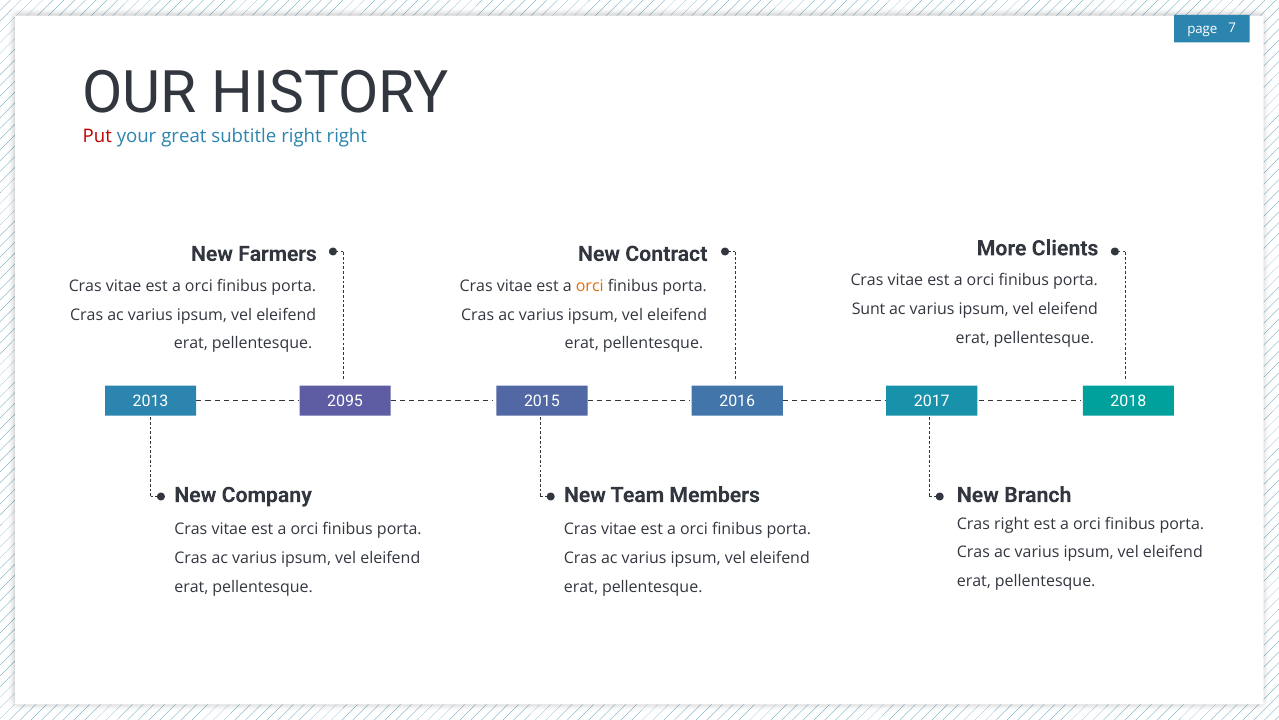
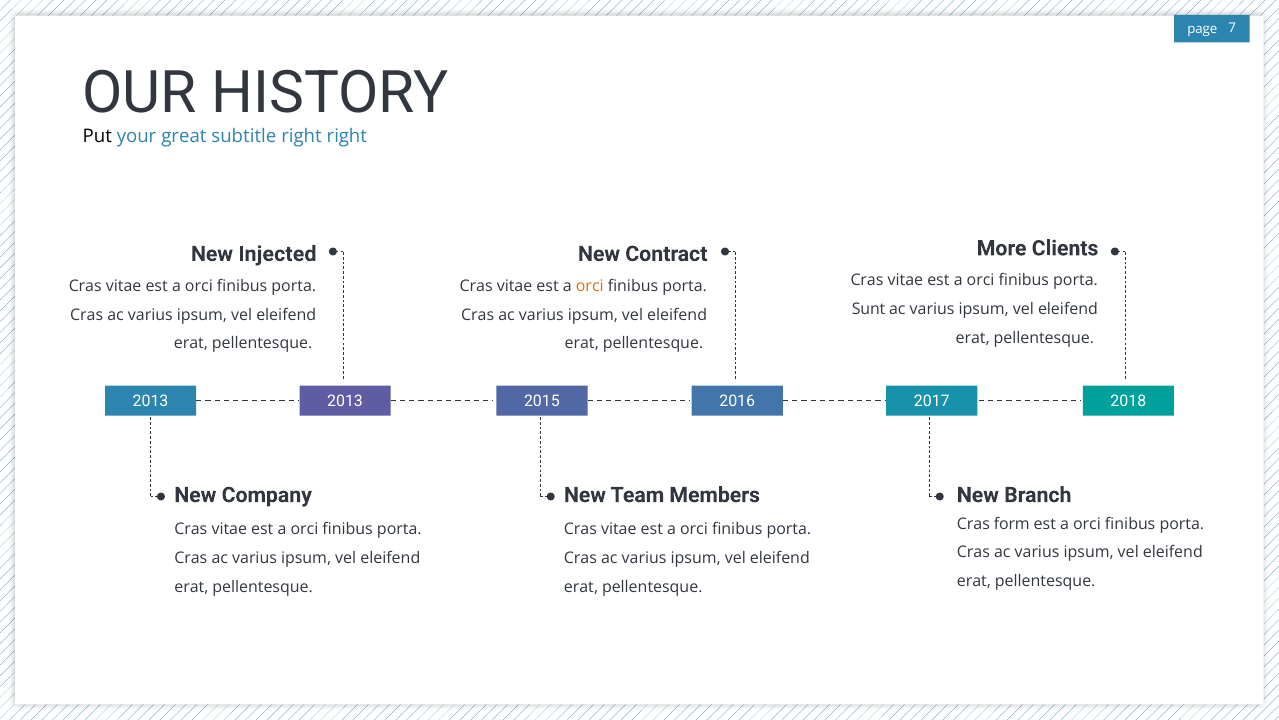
Put colour: red -> black
Farmers: Farmers -> Injected
2013 2095: 2095 -> 2013
Cras right: right -> form
